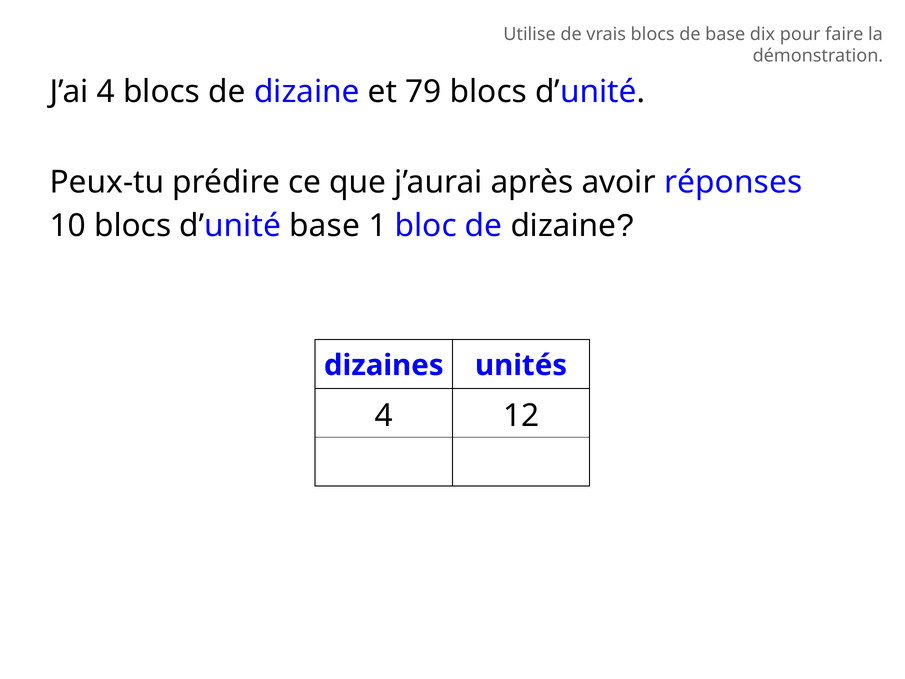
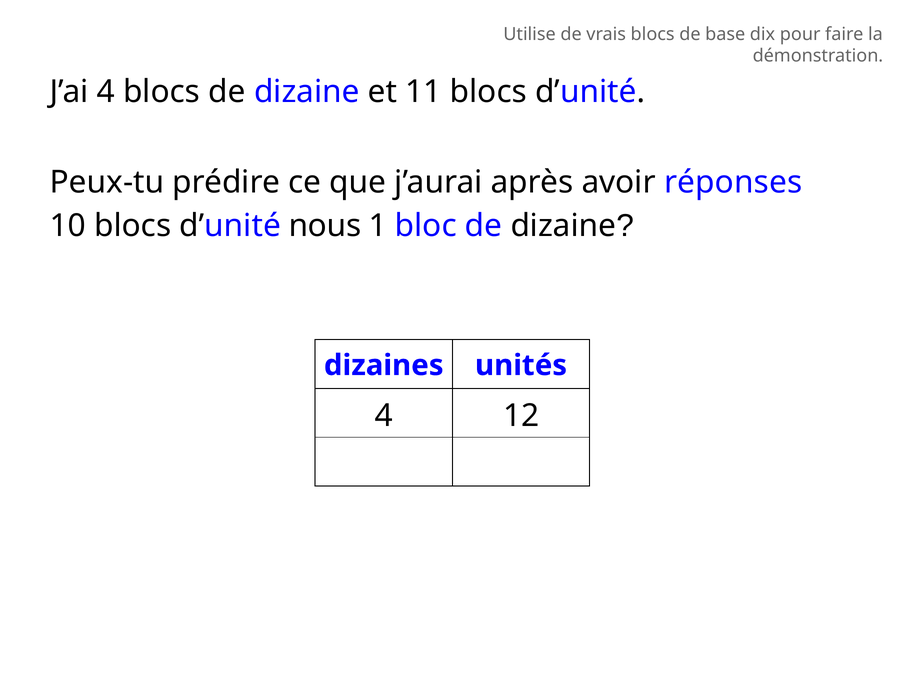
79: 79 -> 11
d’unité base: base -> nous
